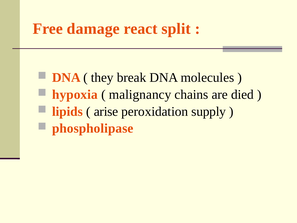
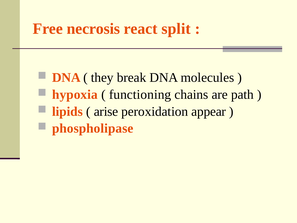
damage: damage -> necrosis
malignancy: malignancy -> functioning
died: died -> path
supply: supply -> appear
